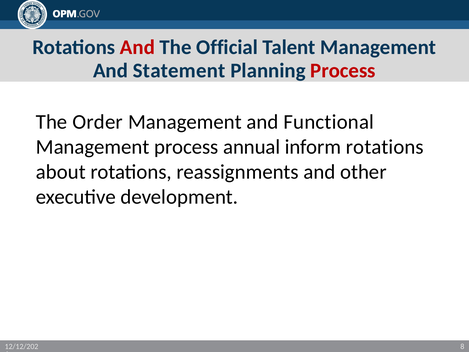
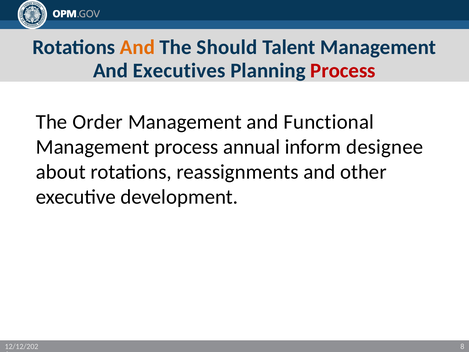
And at (137, 47) colour: red -> orange
Official: Official -> Should
Statement: Statement -> Executives
inform rotations: rotations -> designee
